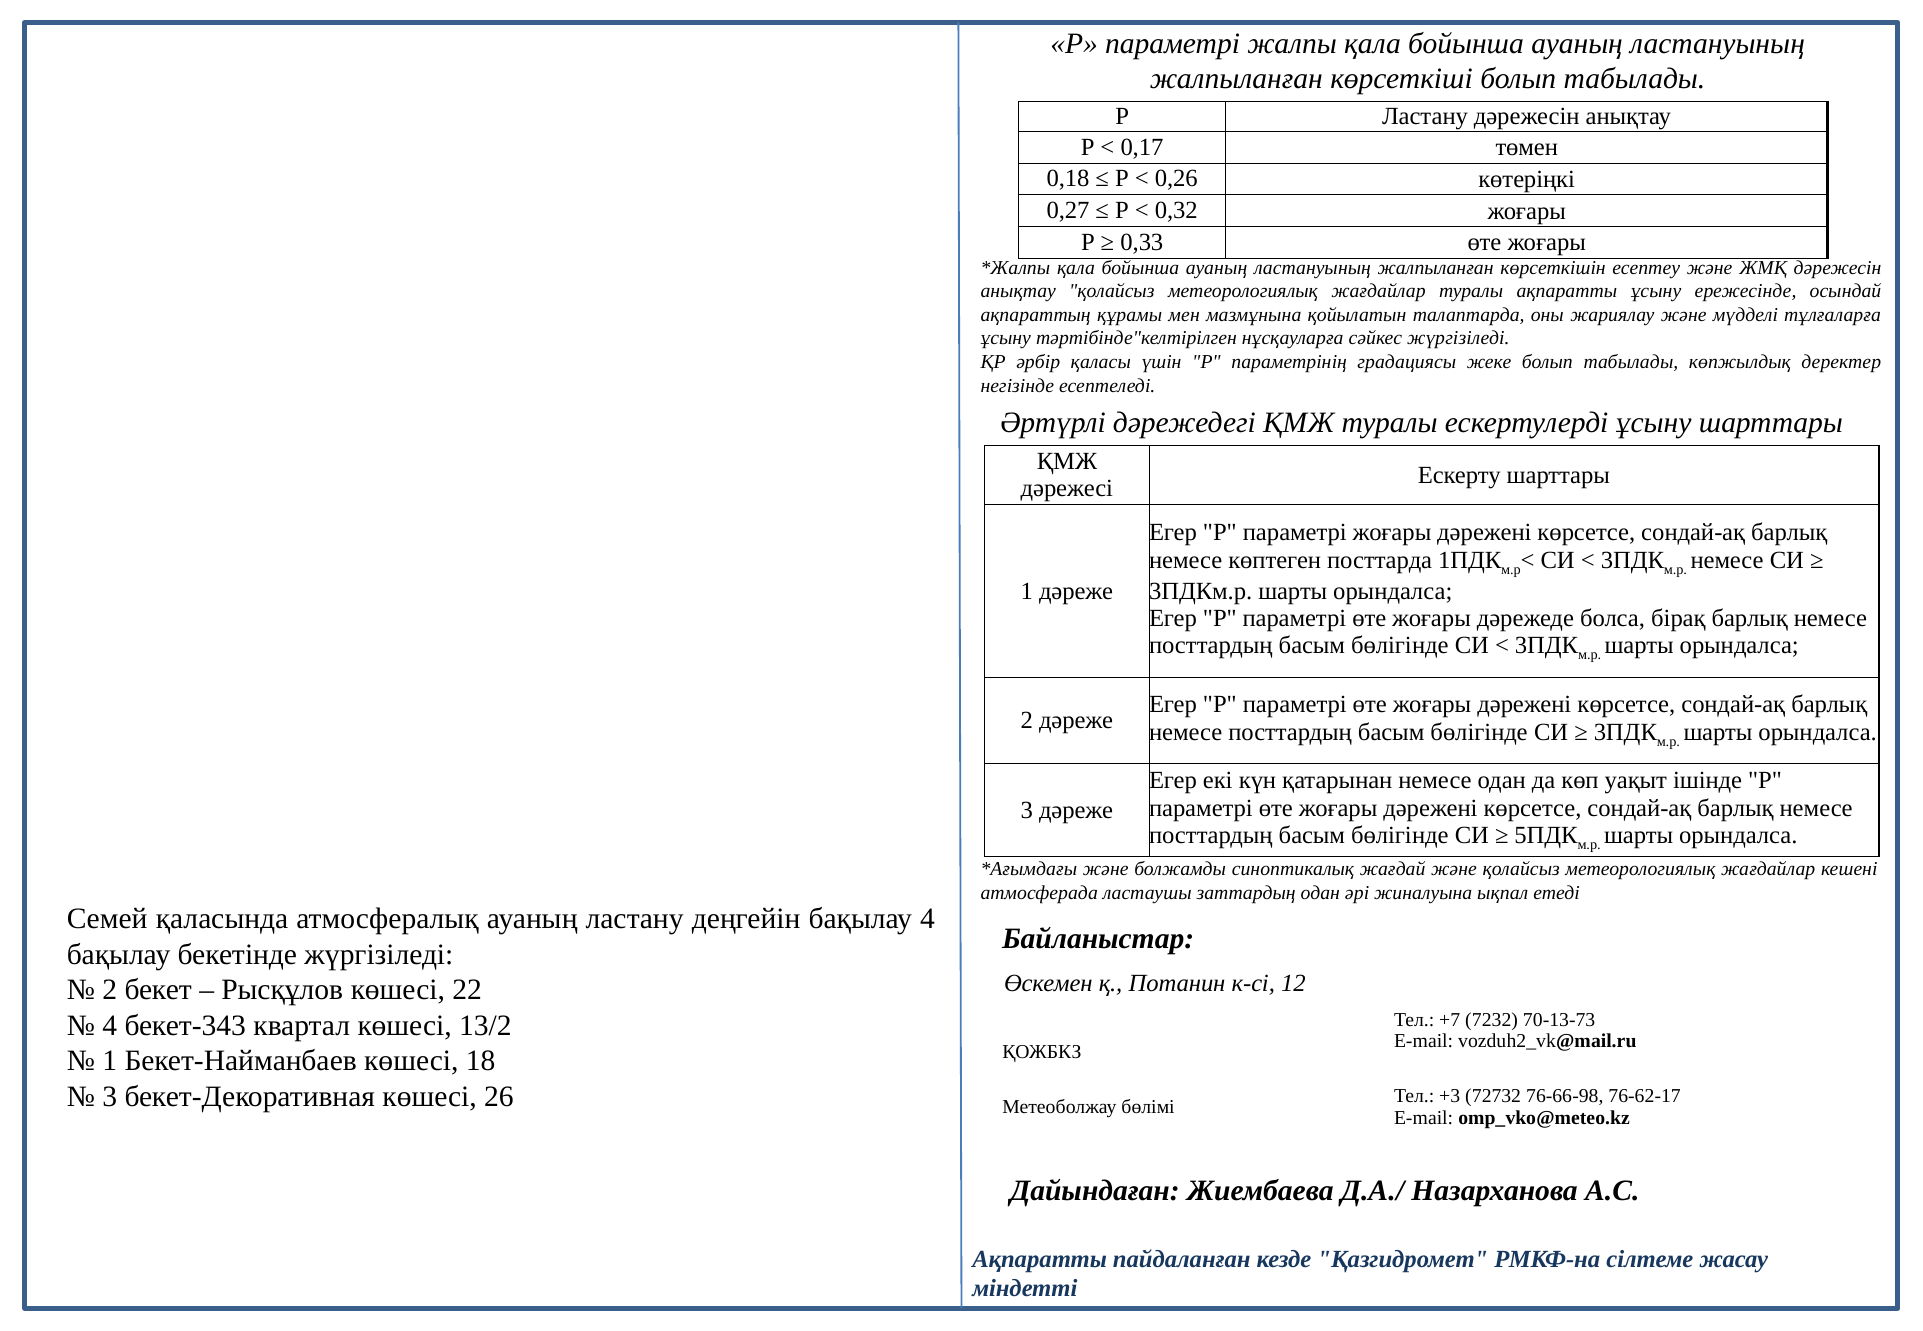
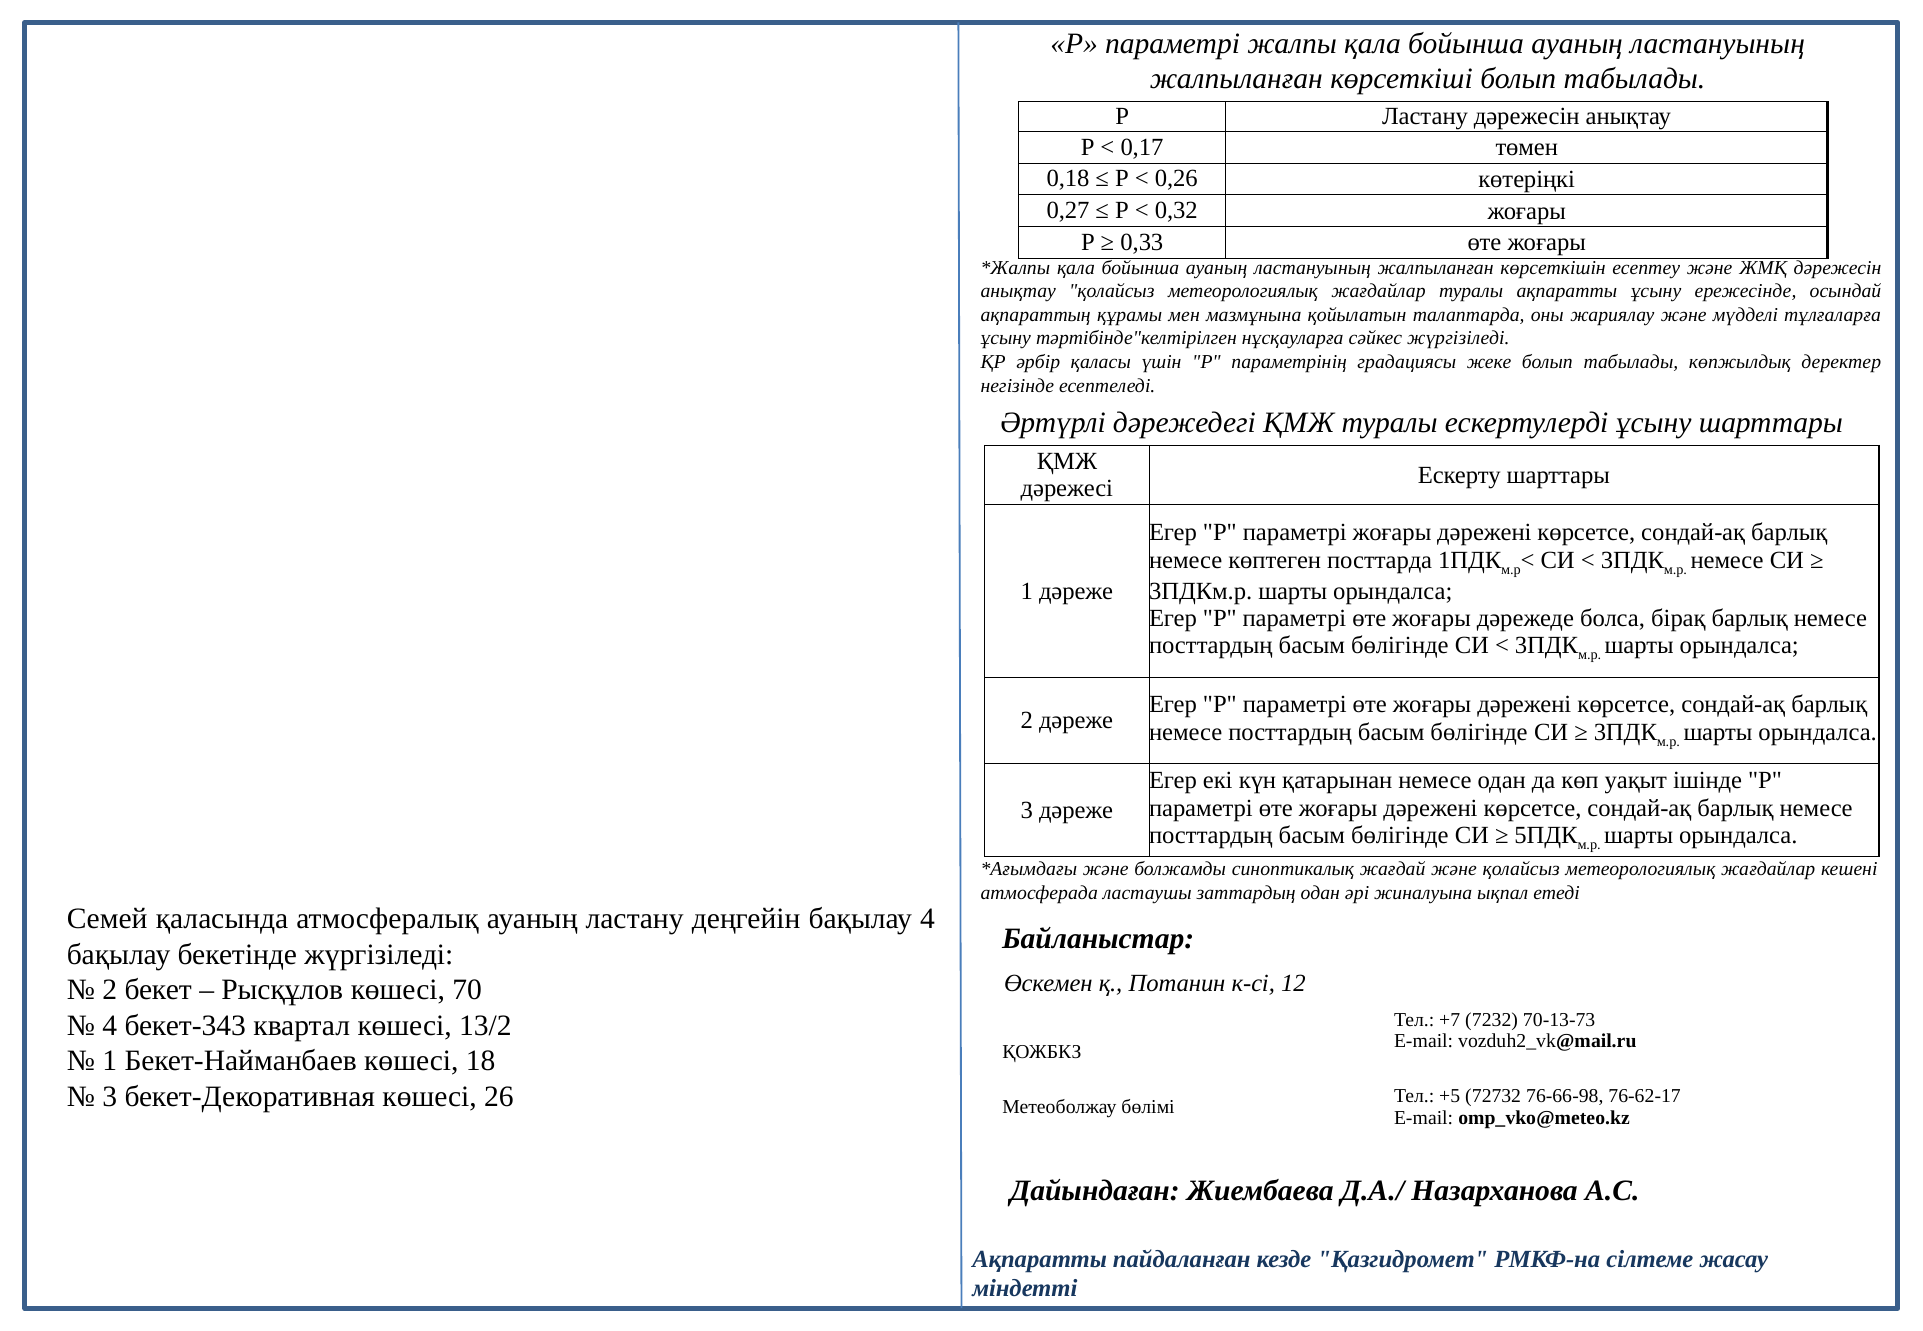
22: 22 -> 70
+3: +3 -> +5
